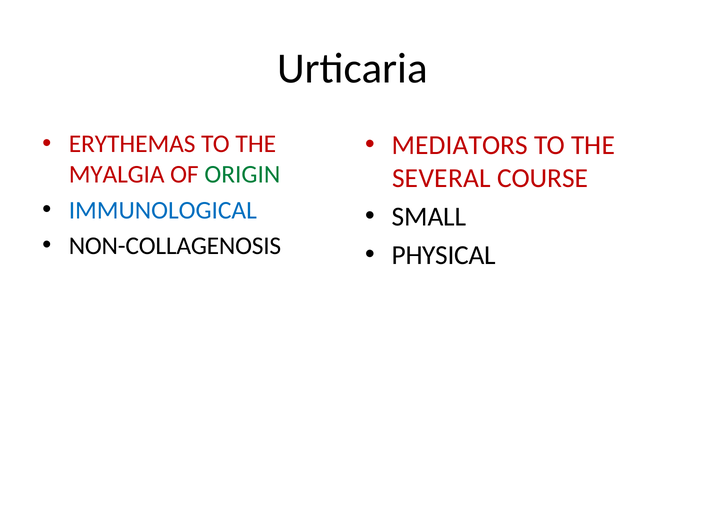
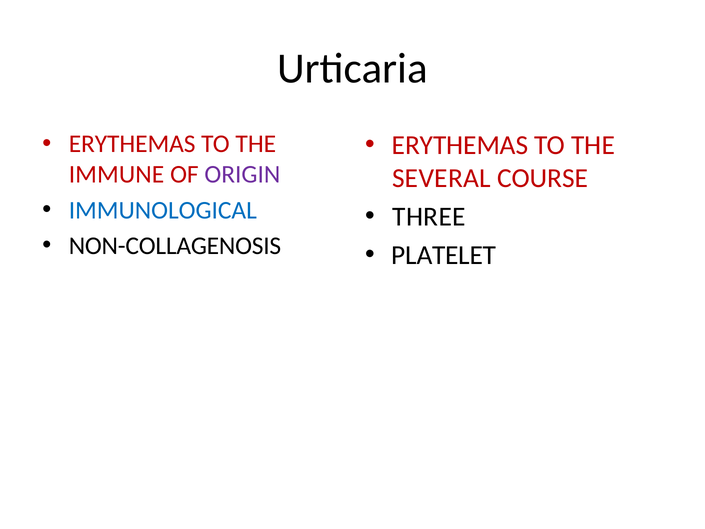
MEDIATORS at (460, 145): MEDIATORS -> ERYTHEMAS
MYALGIA: MYALGIA -> IMMUNE
ORIGIN colour: green -> purple
SMALL: SMALL -> THREE
PHYSICAL: PHYSICAL -> PLATELET
